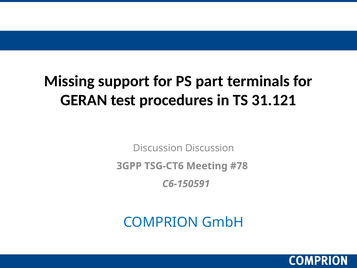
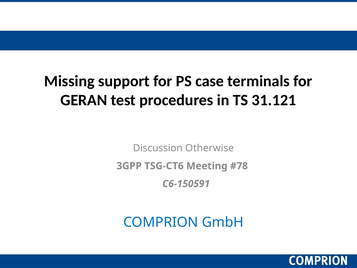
part: part -> case
Discussion Discussion: Discussion -> Otherwise
